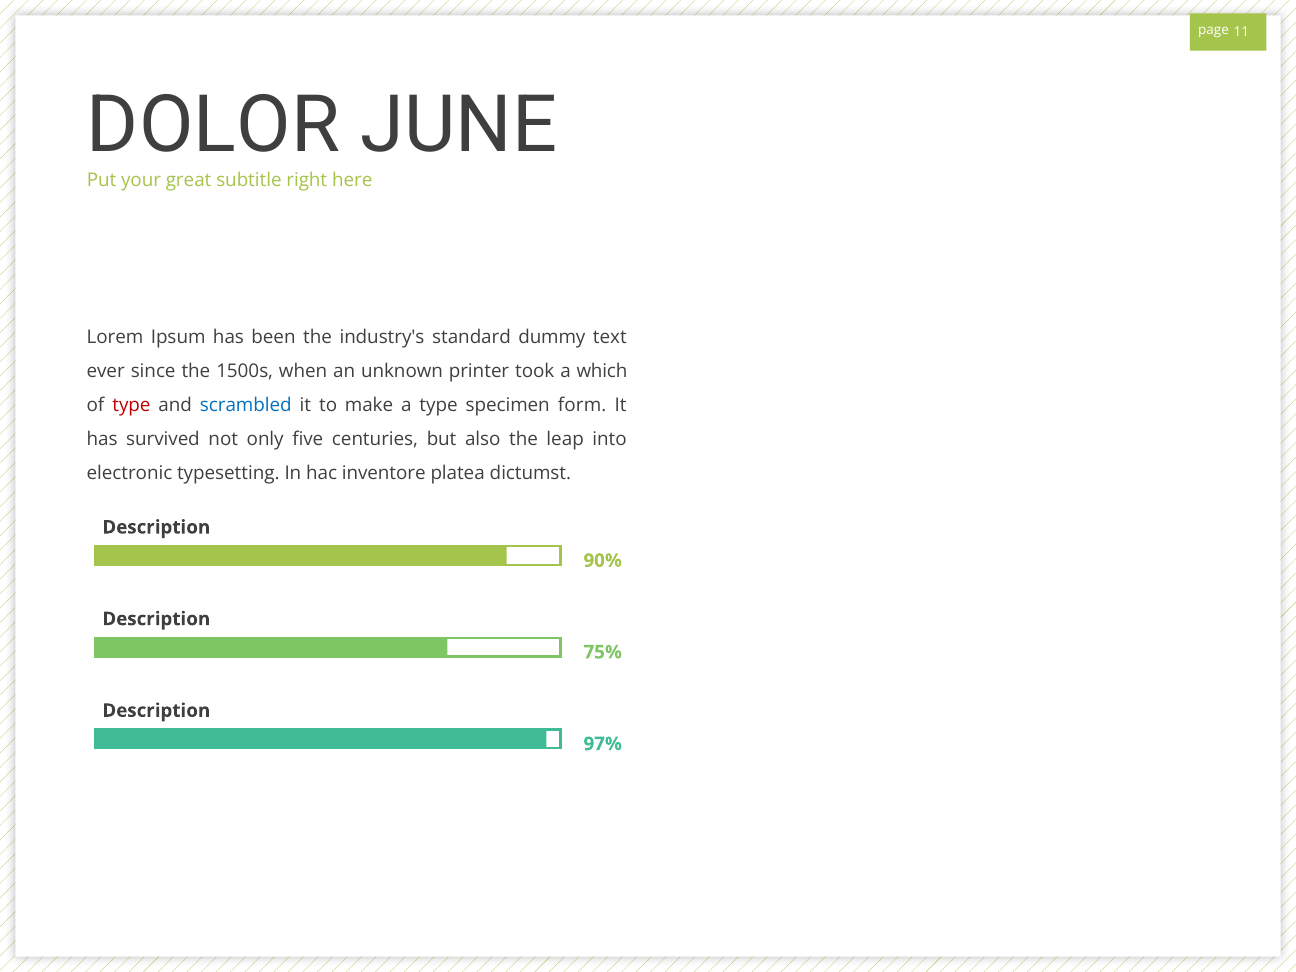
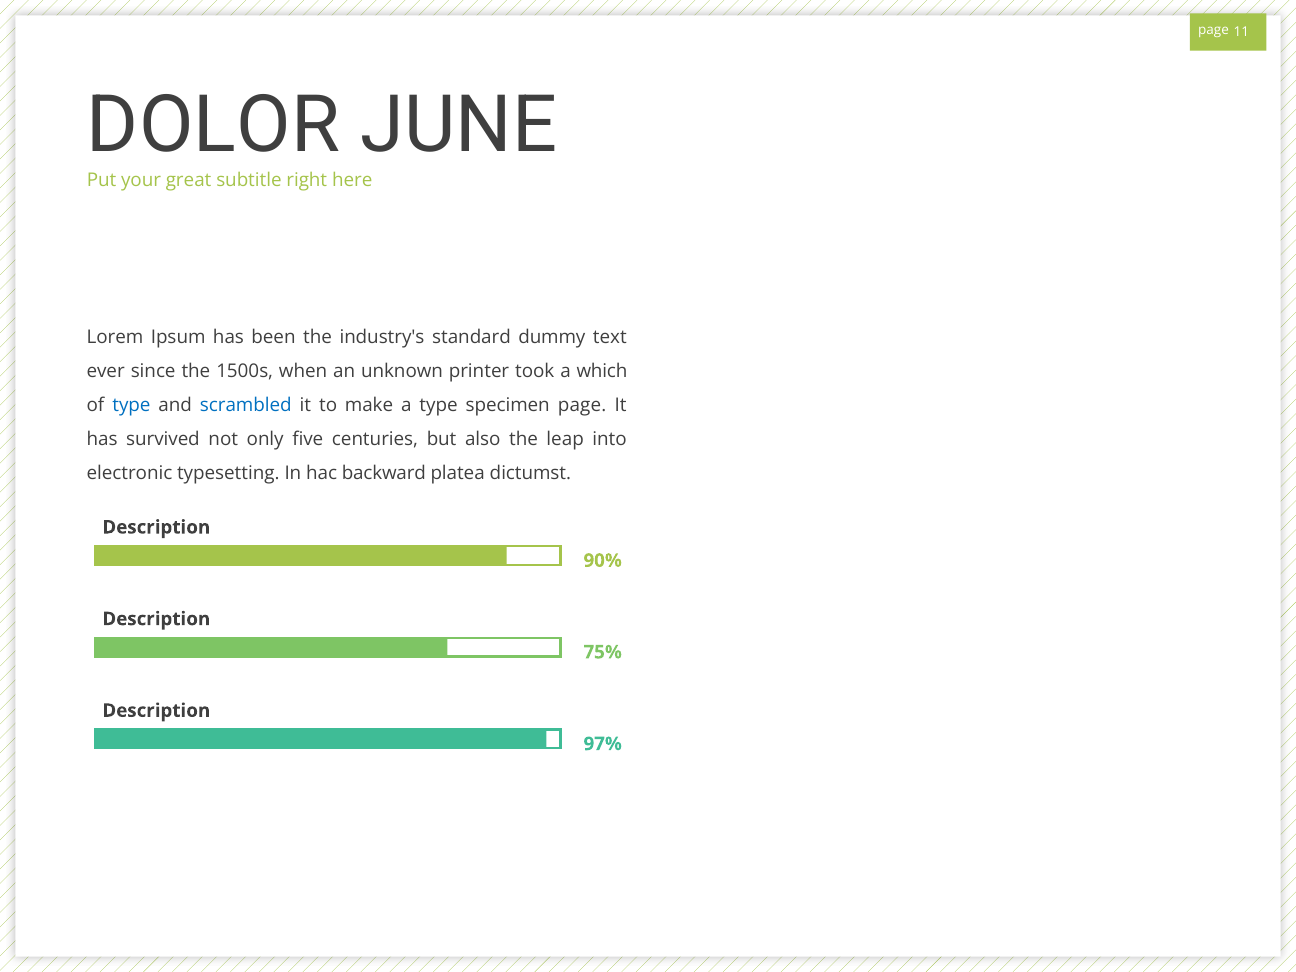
type at (131, 405) colour: red -> blue
specimen form: form -> page
inventore: inventore -> backward
